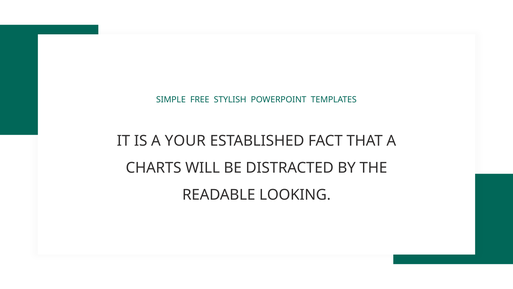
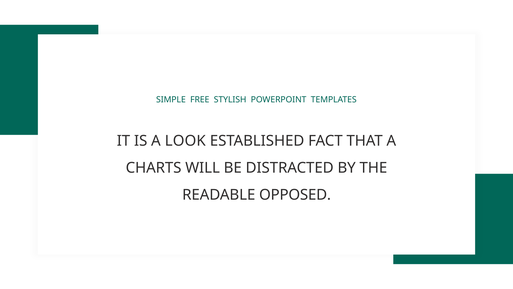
YOUR: YOUR -> LOOK
LOOKING: LOOKING -> OPPOSED
